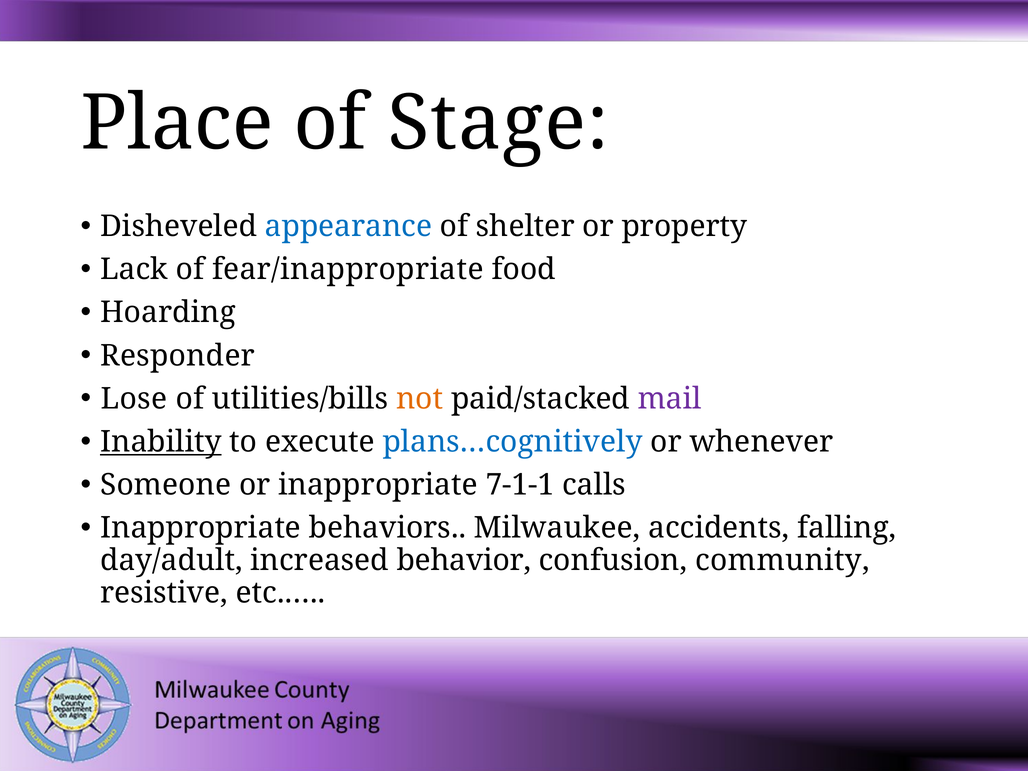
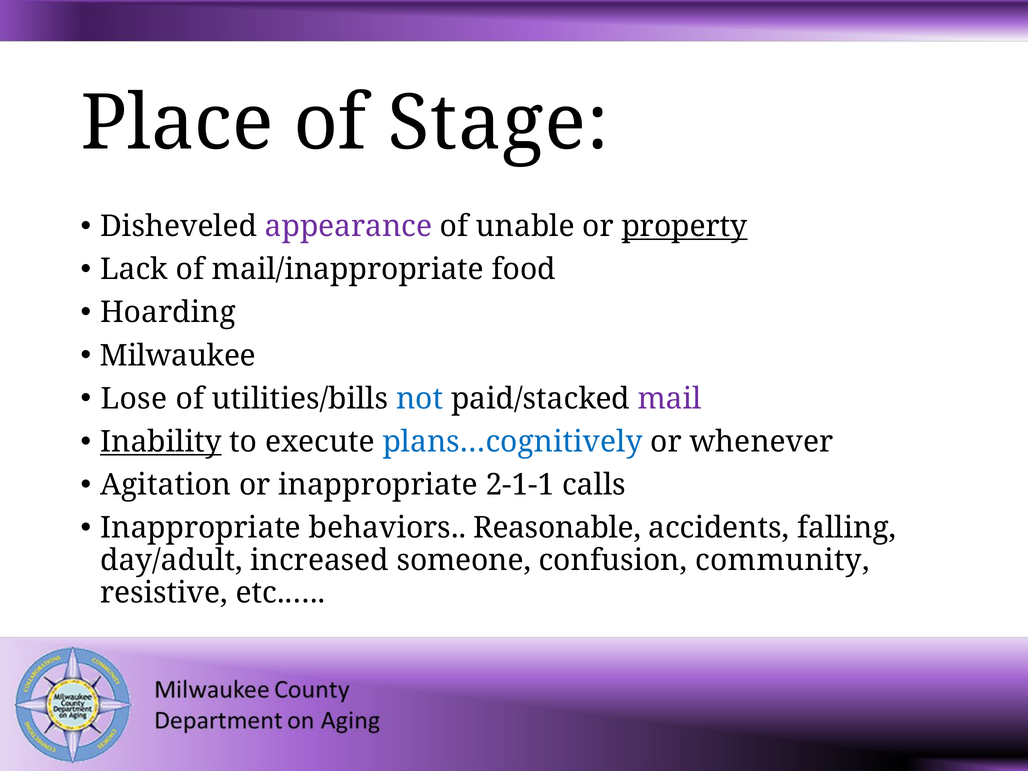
appearance colour: blue -> purple
shelter: shelter -> unable
property underline: none -> present
fear/inappropriate: fear/inappropriate -> mail/inappropriate
Responder: Responder -> Milwaukee
not colour: orange -> blue
Someone: Someone -> Agitation
7-1-1: 7-1-1 -> 2-1-1
Milwaukee: Milwaukee -> Reasonable
behavior: behavior -> someone
